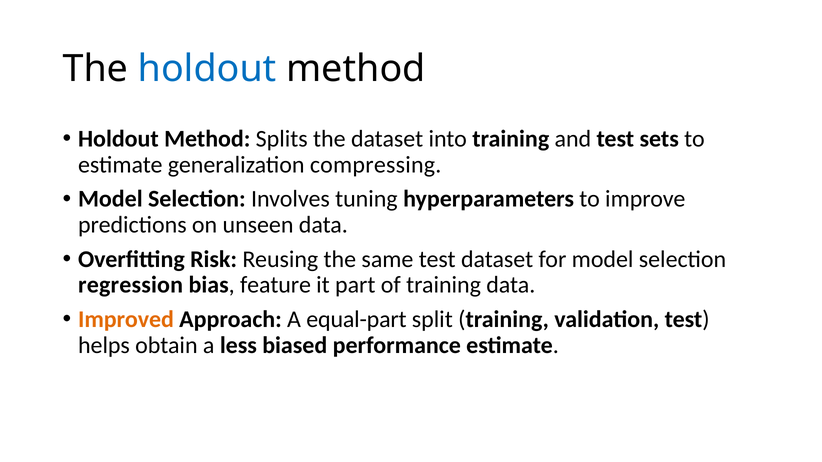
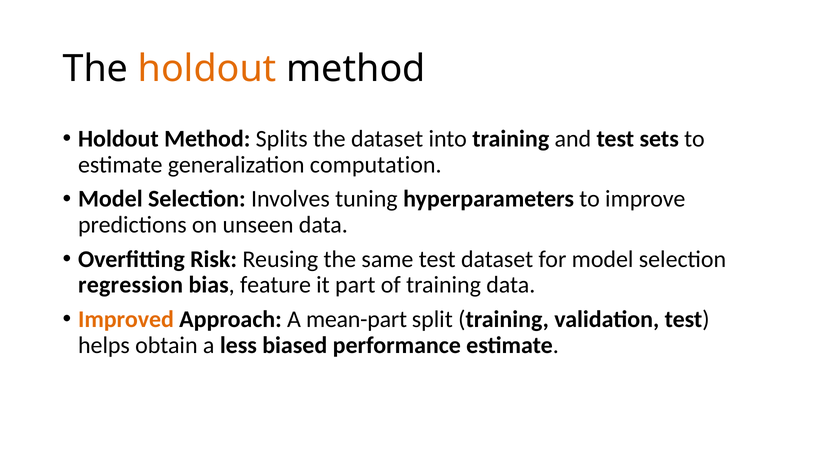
holdout at (207, 69) colour: blue -> orange
compressing: compressing -> computation
equal-part: equal-part -> mean-part
